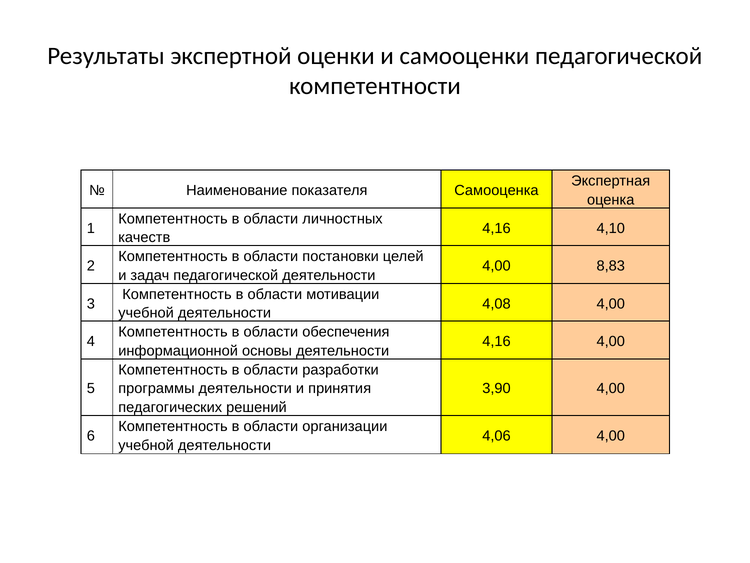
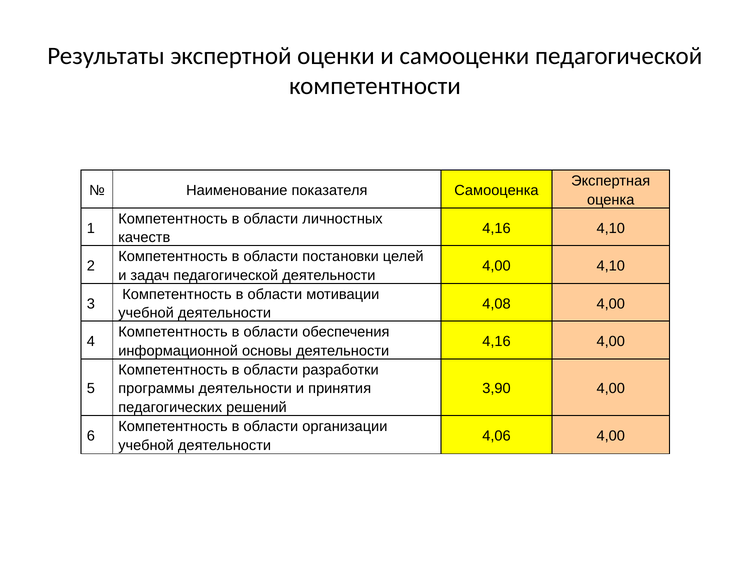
4,00 8,83: 8,83 -> 4,10
